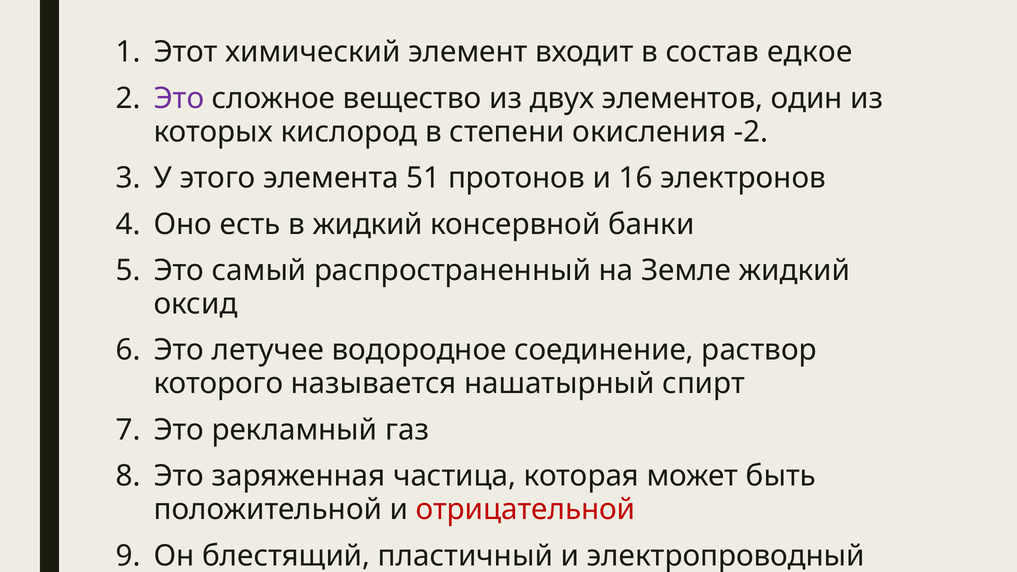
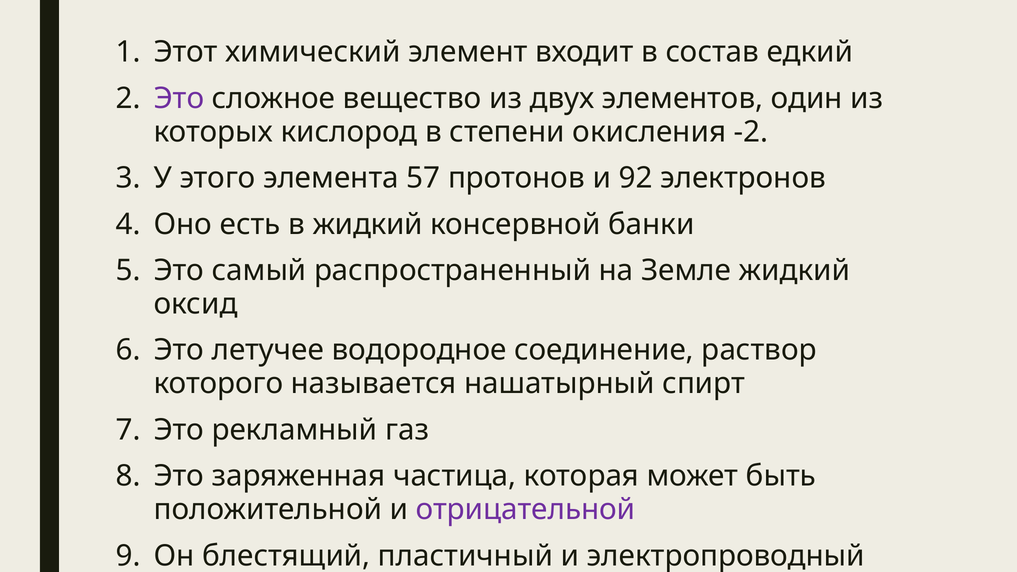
едкое: едкое -> едкий
51: 51 -> 57
16: 16 -> 92
отрицательной colour: red -> purple
